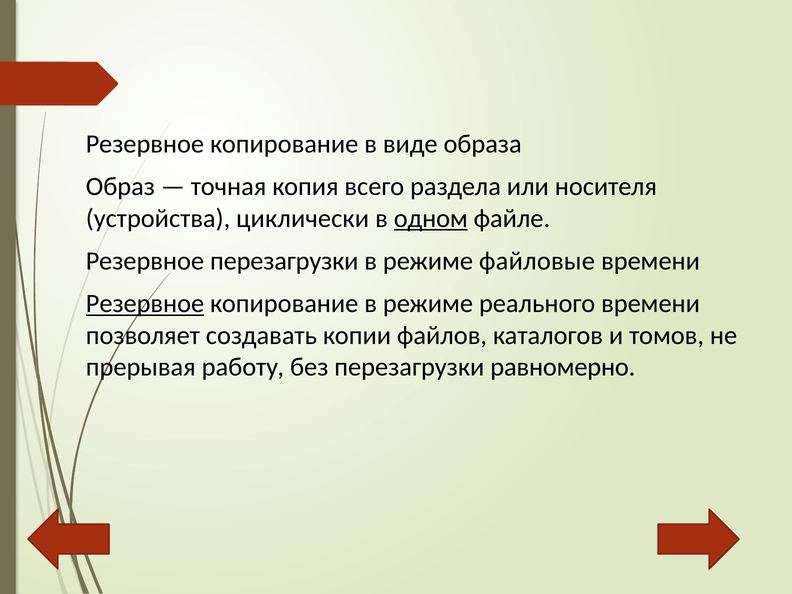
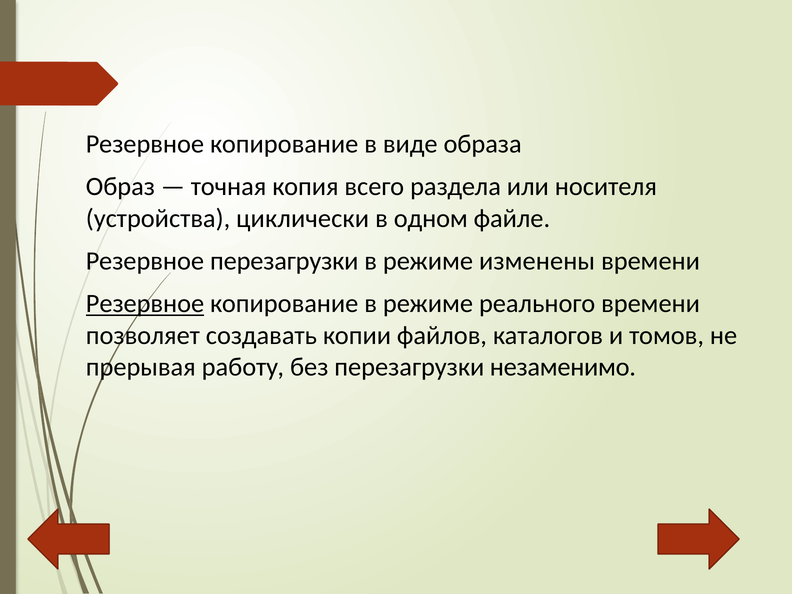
одном underline: present -> none
файловые: файловые -> изменены
равномерно: равномерно -> незаменимо
